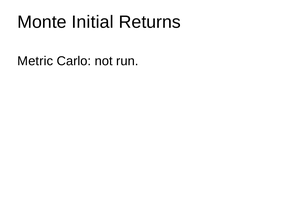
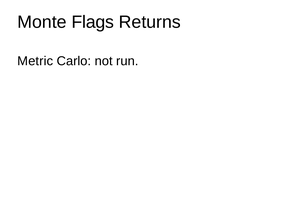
Initial: Initial -> Flags
